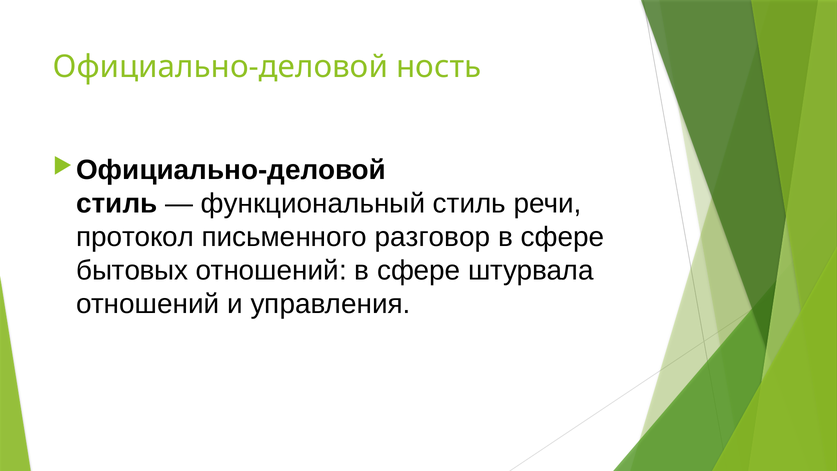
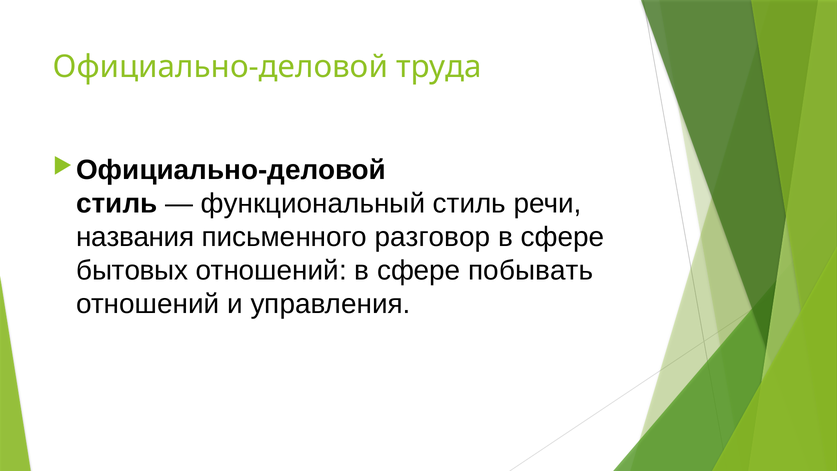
ность: ность -> труда
протокол: протокол -> названия
штурвала: штурвала -> побывать
